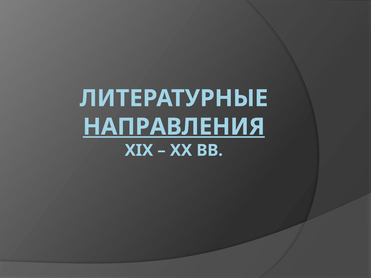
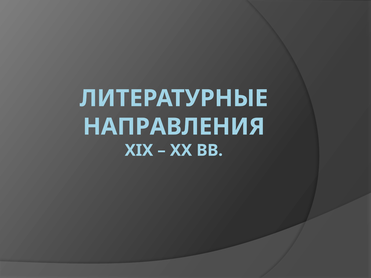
НАПРАВЛЕНИЯ underline: present -> none
